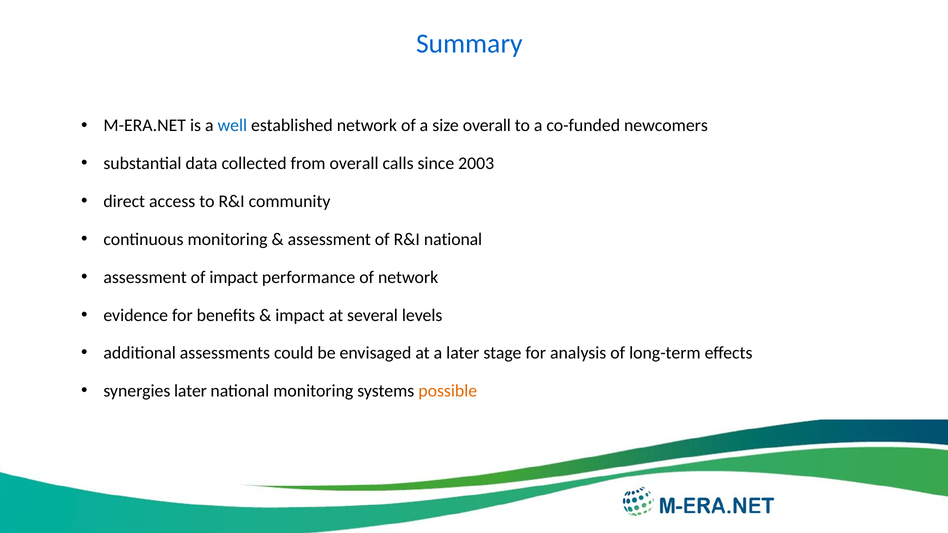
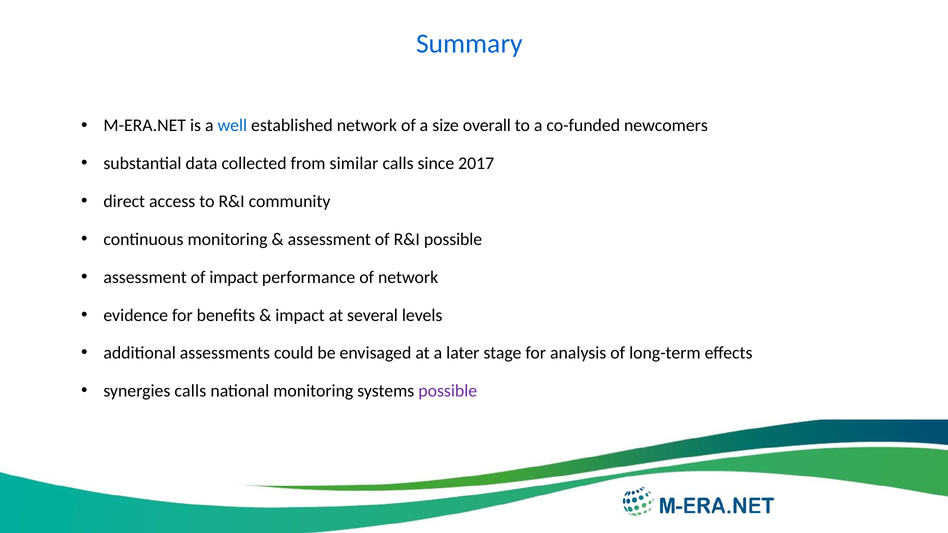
from overall: overall -> similar
2003: 2003 -> 2017
R&I national: national -> possible
synergies later: later -> calls
possible at (448, 391) colour: orange -> purple
